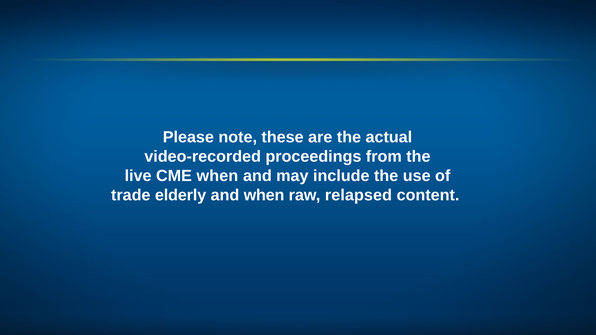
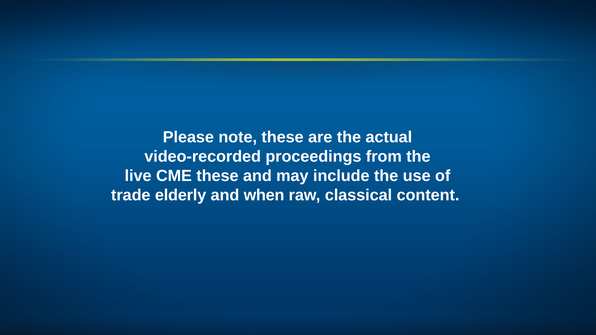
CME when: when -> these
relapsed: relapsed -> classical
